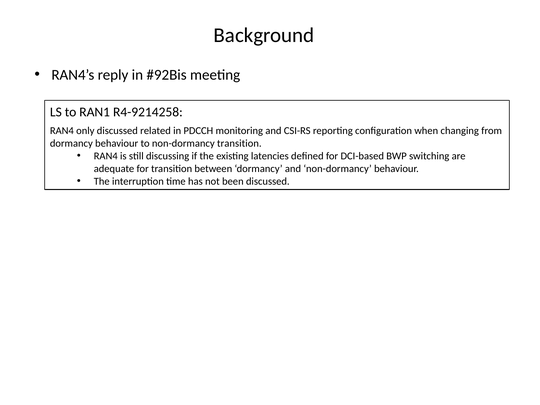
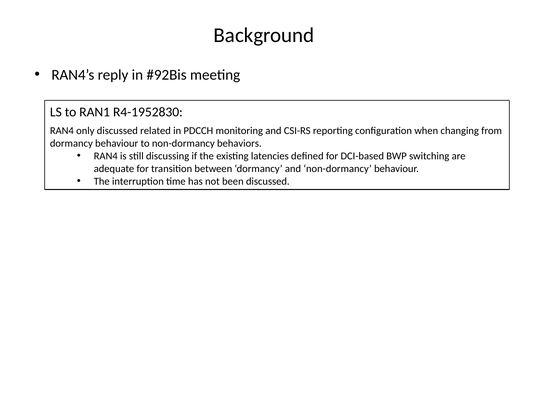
R4-9214258: R4-9214258 -> R4-1952830
non-dormancy transition: transition -> behaviors
